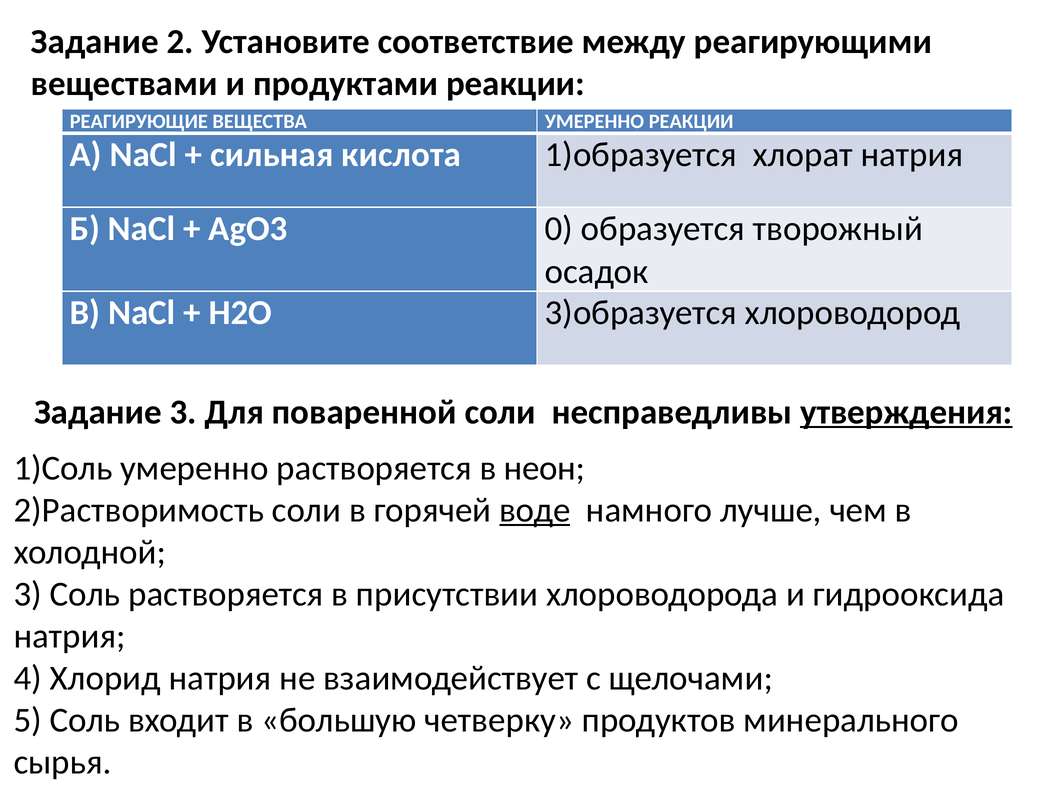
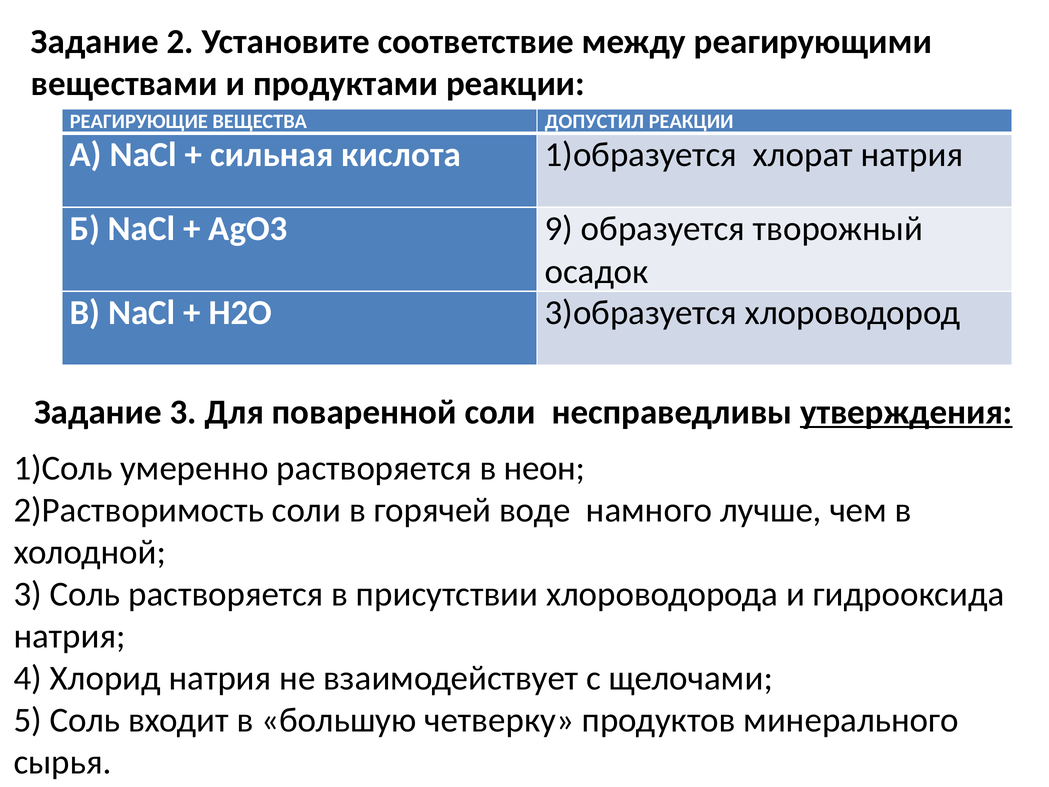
ВЕЩЕСТВА УМЕРЕННО: УМЕРЕННО -> ДОПУСТИЛ
0: 0 -> 9
воде underline: present -> none
